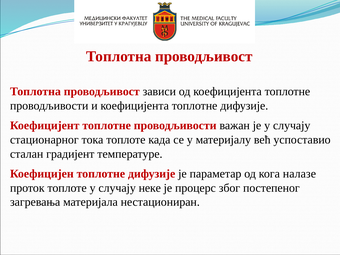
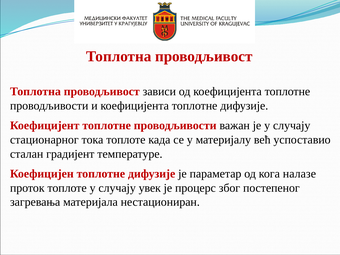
неке: неке -> увек
